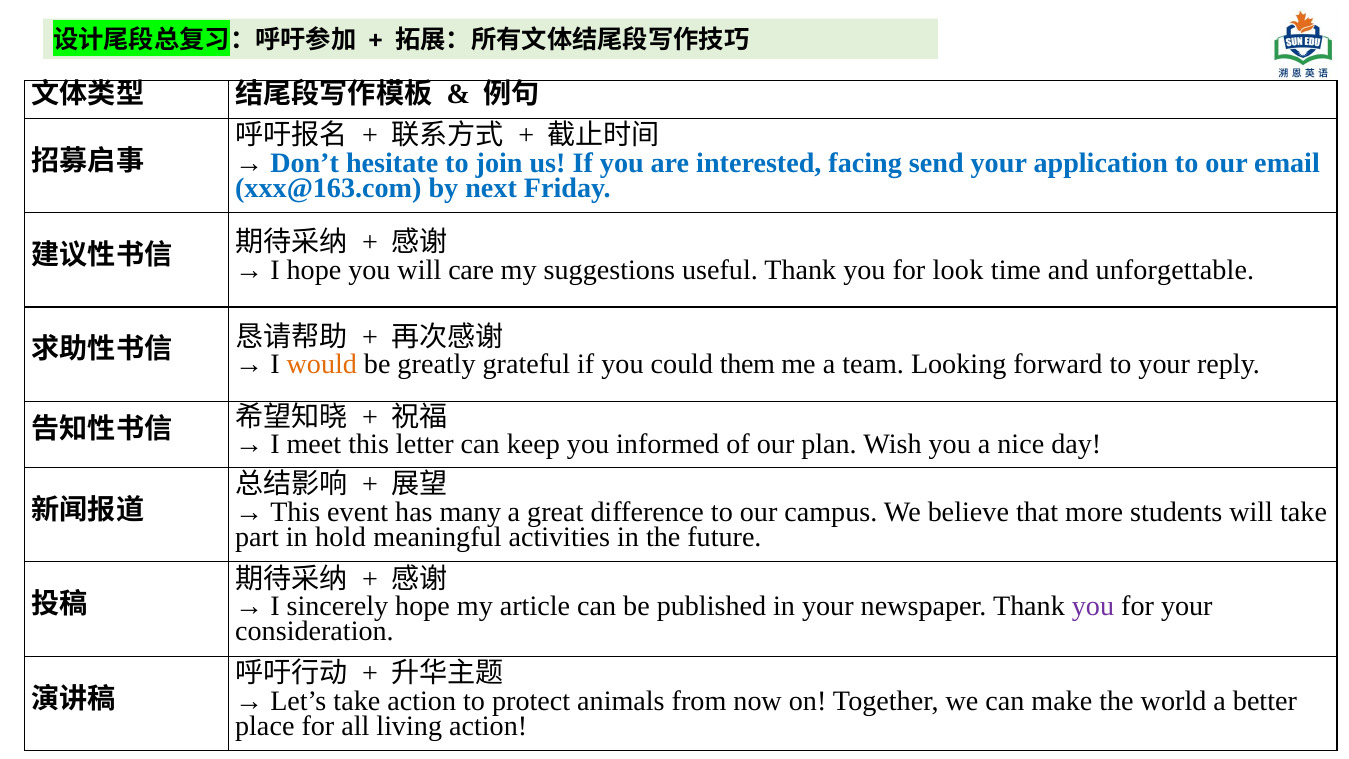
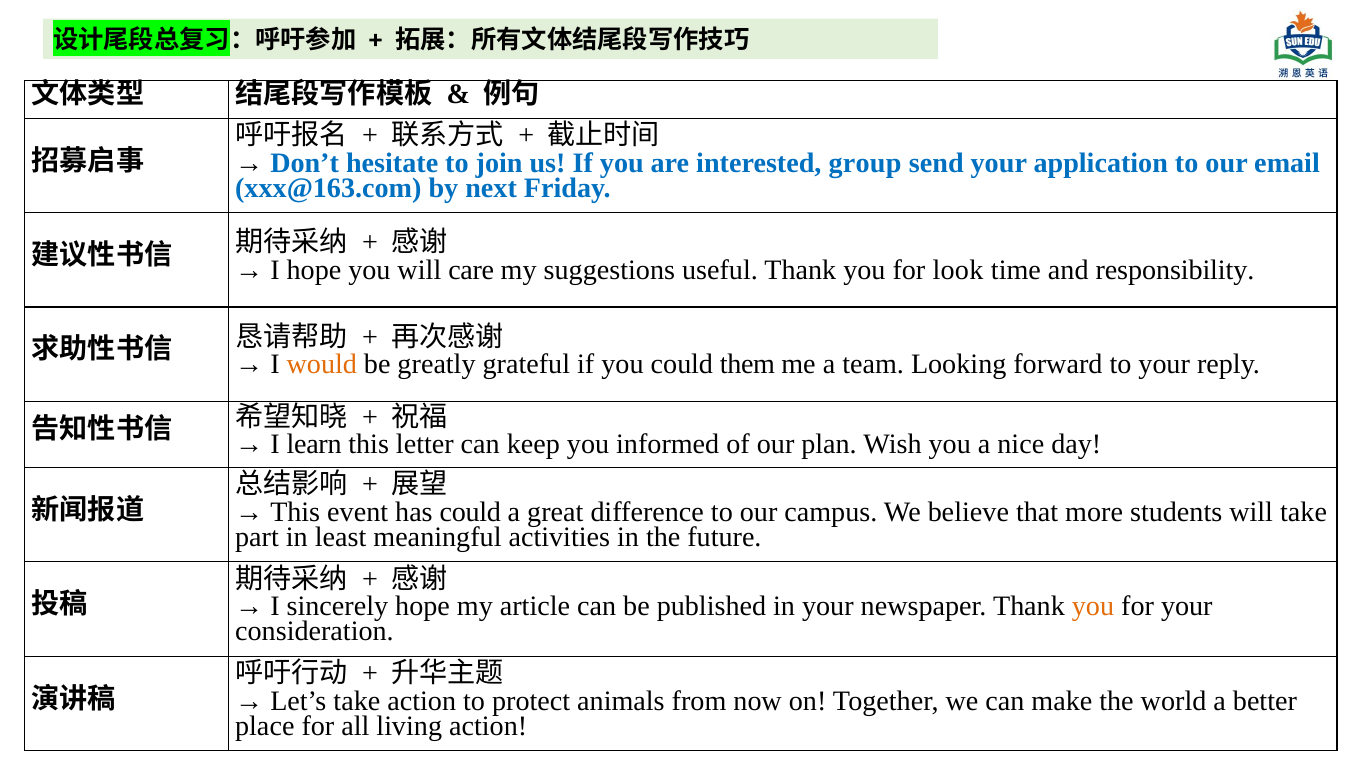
facing: facing -> group
unforgettable: unforgettable -> responsibility
meet: meet -> learn
has many: many -> could
hold: hold -> least
you at (1093, 606) colour: purple -> orange
